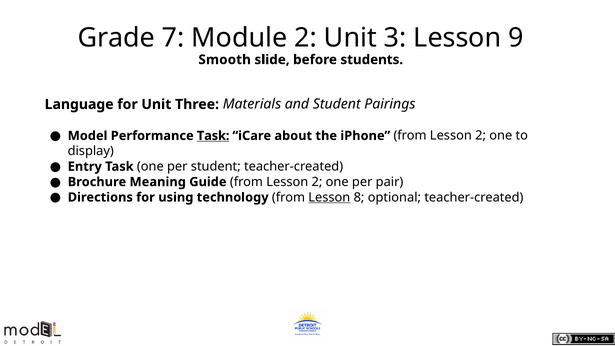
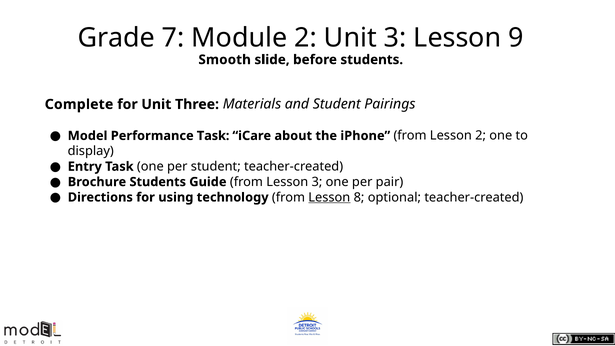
Language: Language -> Complete
Task at (213, 136) underline: present -> none
Brochure Meaning: Meaning -> Students
Guide from Lesson 2: 2 -> 3
